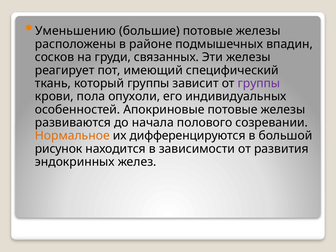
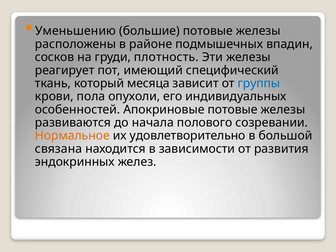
связанных: связанных -> плотность
который группы: группы -> месяца
группы at (259, 83) colour: purple -> blue
дифференцируются: дифференцируются -> удовлетворительно
рисунок: рисунок -> связана
